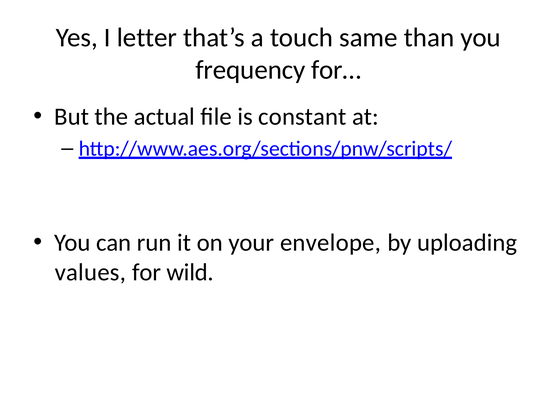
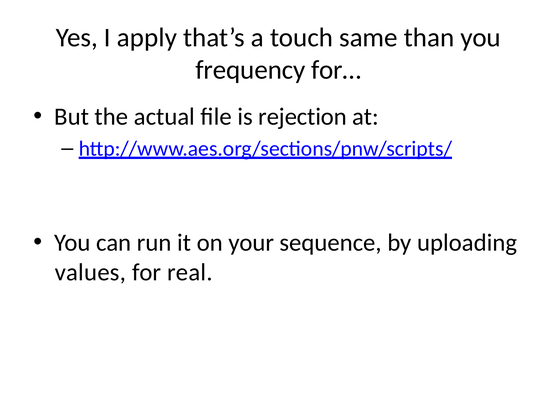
letter: letter -> apply
constant: constant -> rejection
envelope: envelope -> sequence
wild: wild -> real
